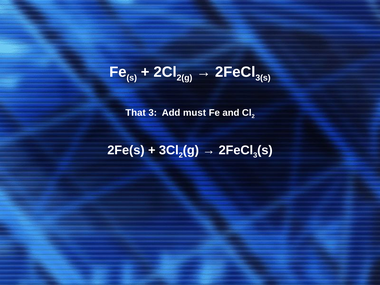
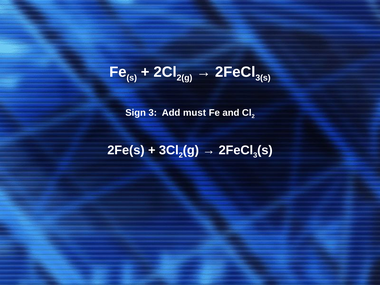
That: That -> Sign
